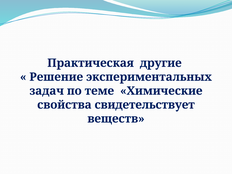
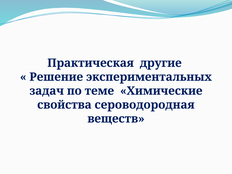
свидетельствует: свидетельствует -> сероводородная
